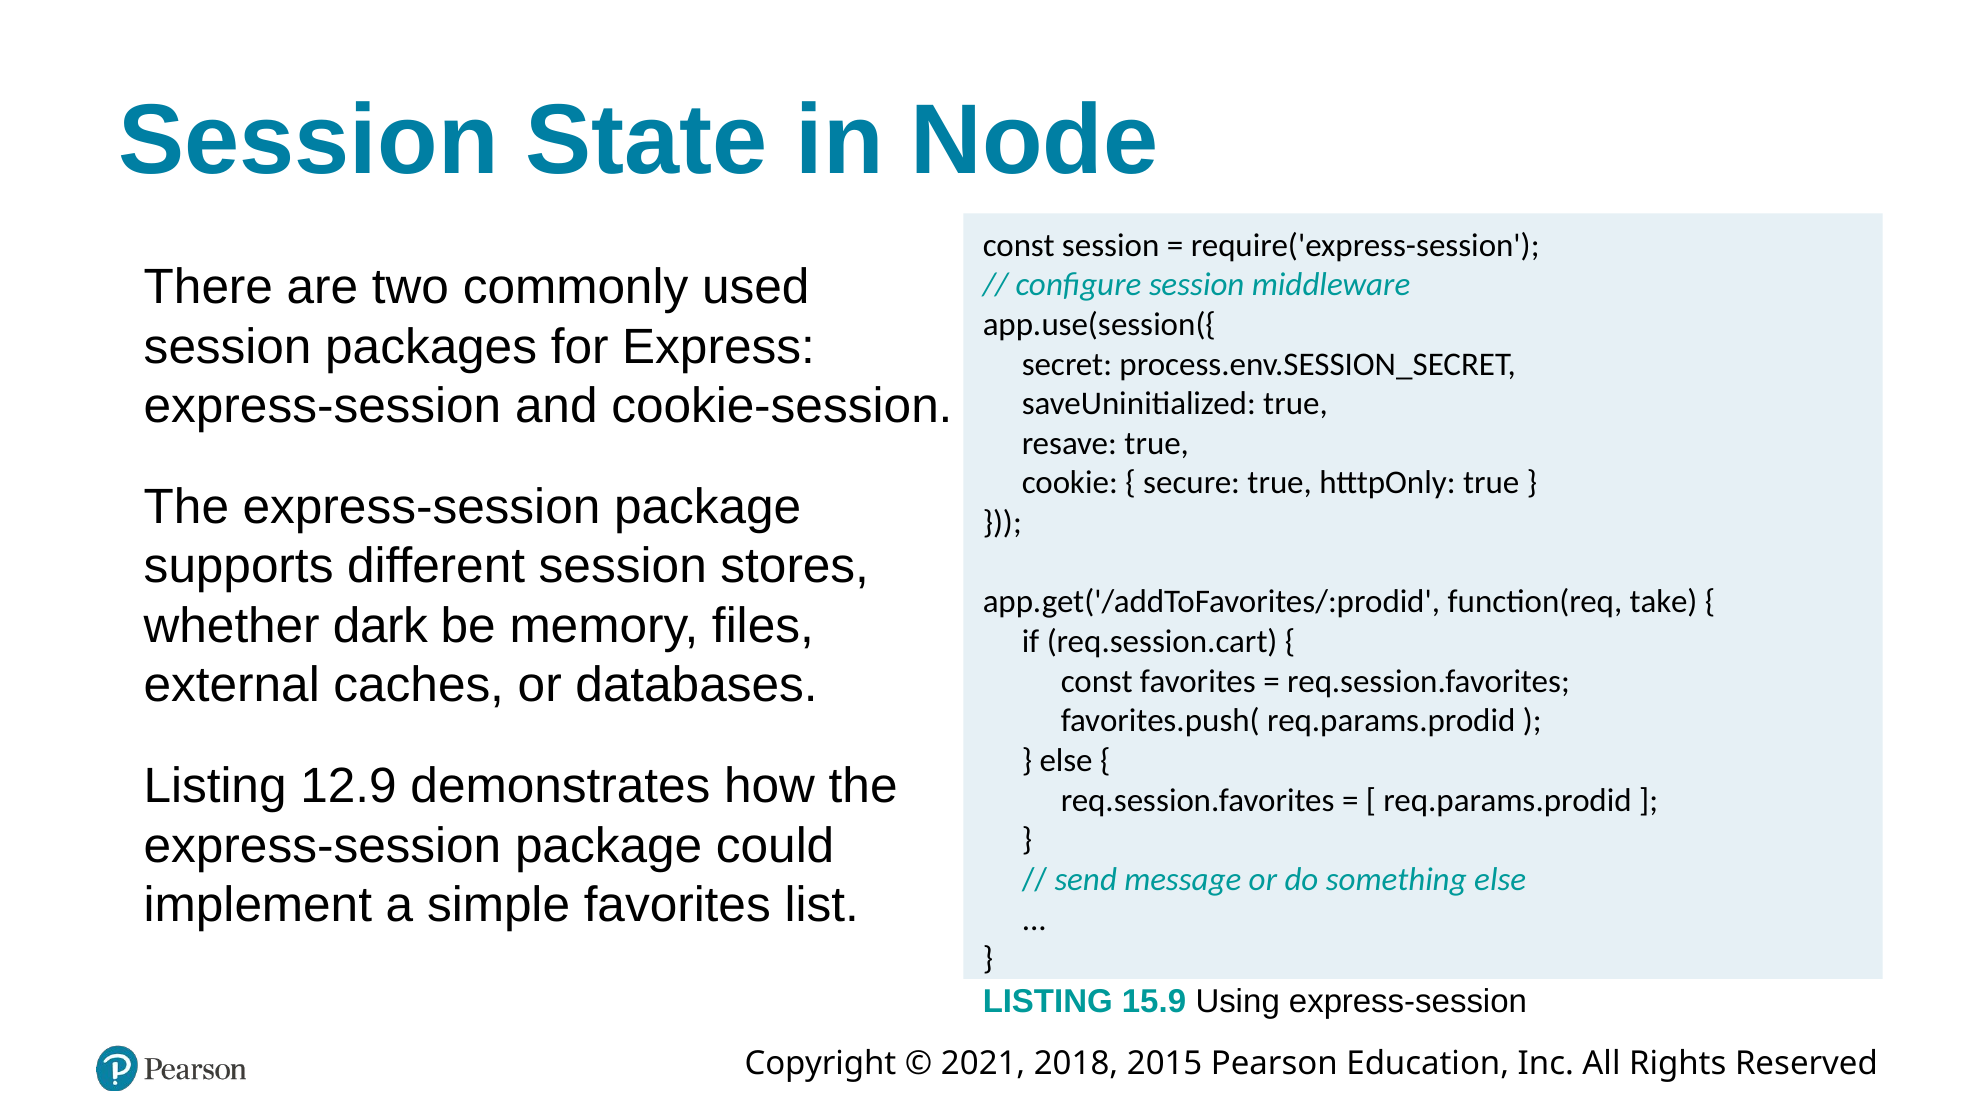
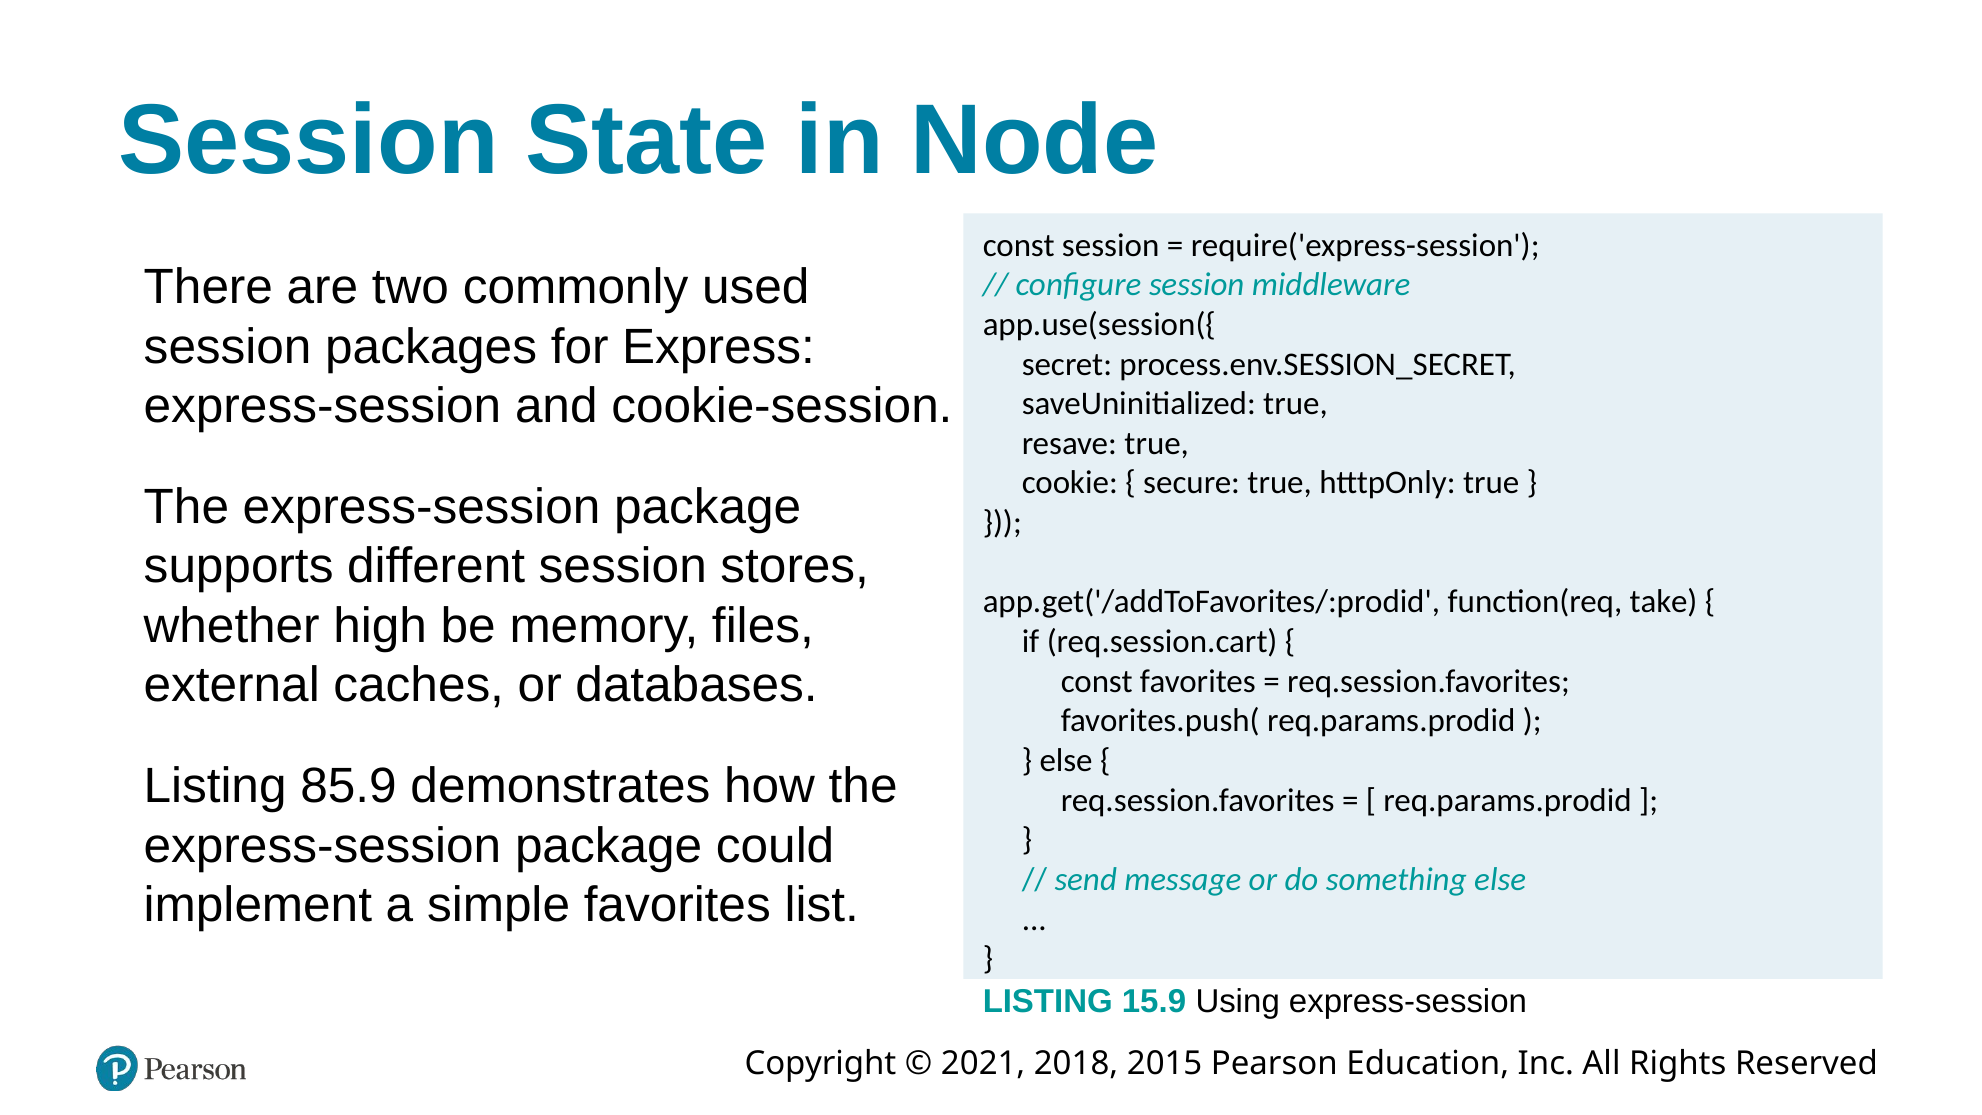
dark: dark -> high
12.9: 12.9 -> 85.9
